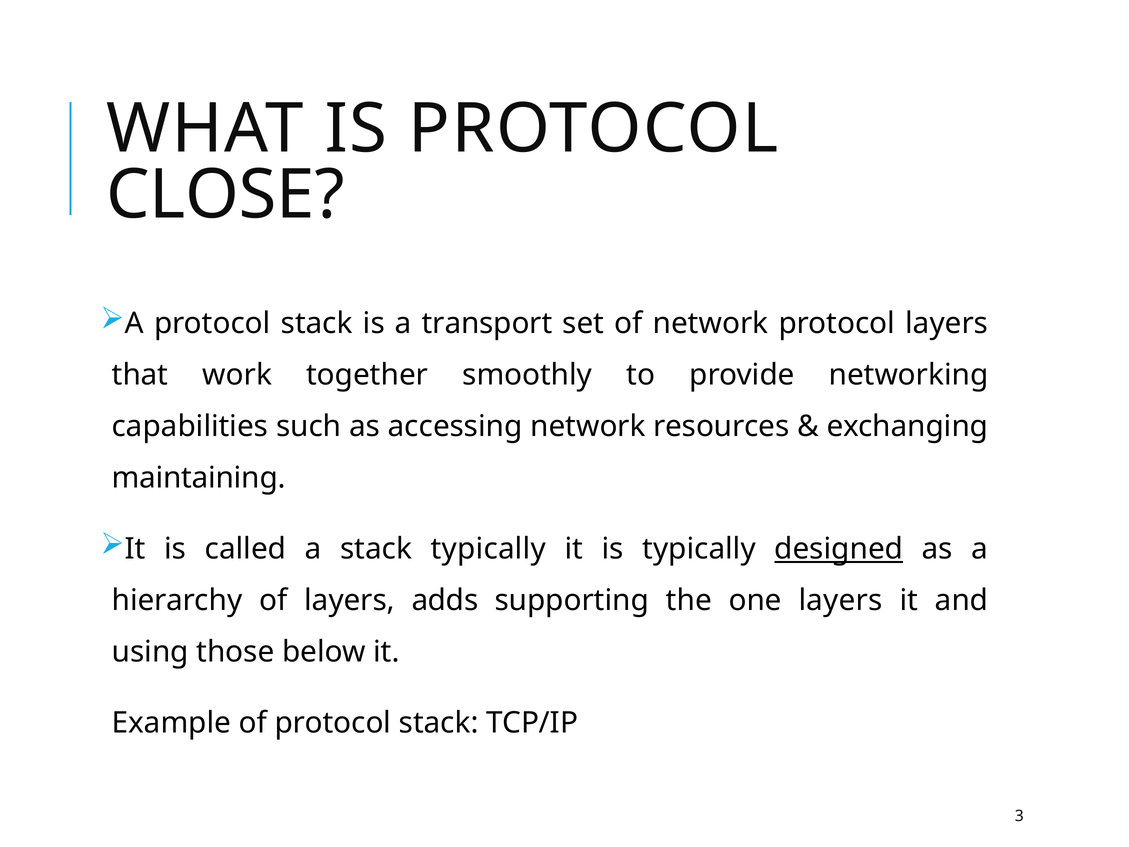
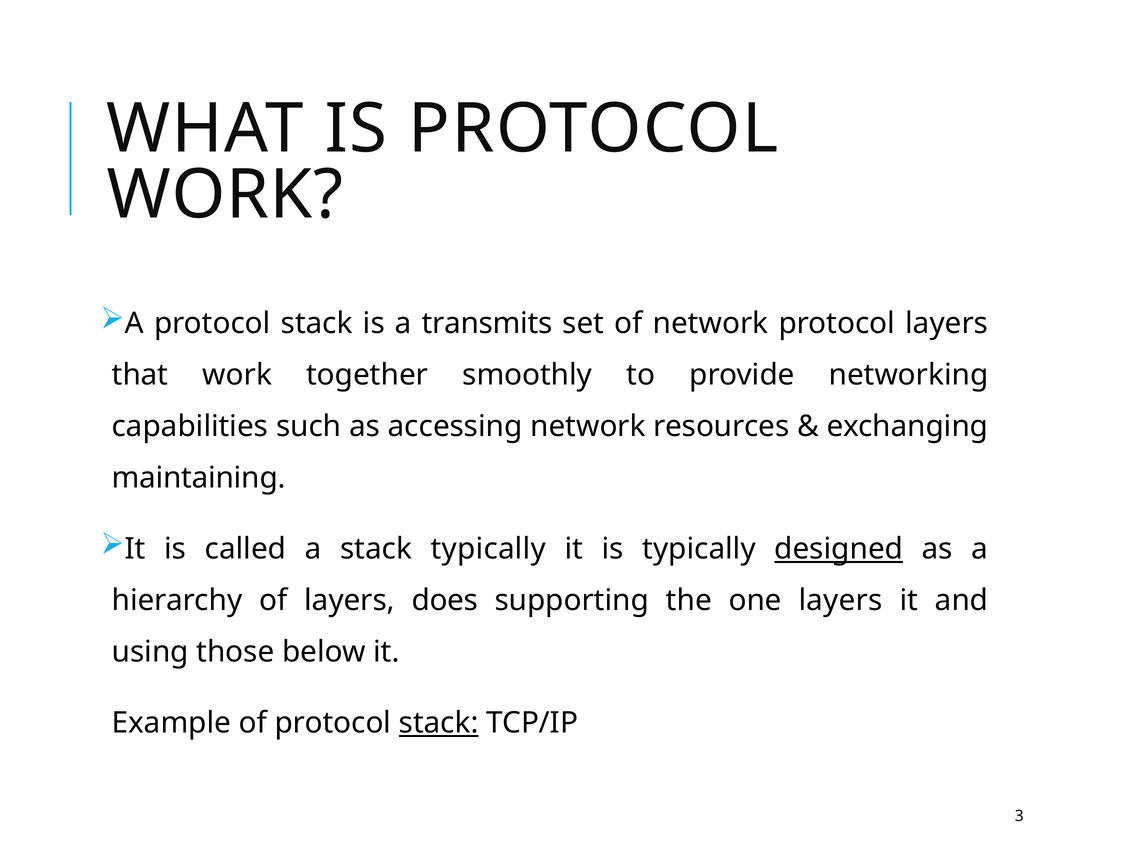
CLOSE at (225, 195): CLOSE -> WORK
transport: transport -> transmits
adds: adds -> does
stack at (439, 723) underline: none -> present
